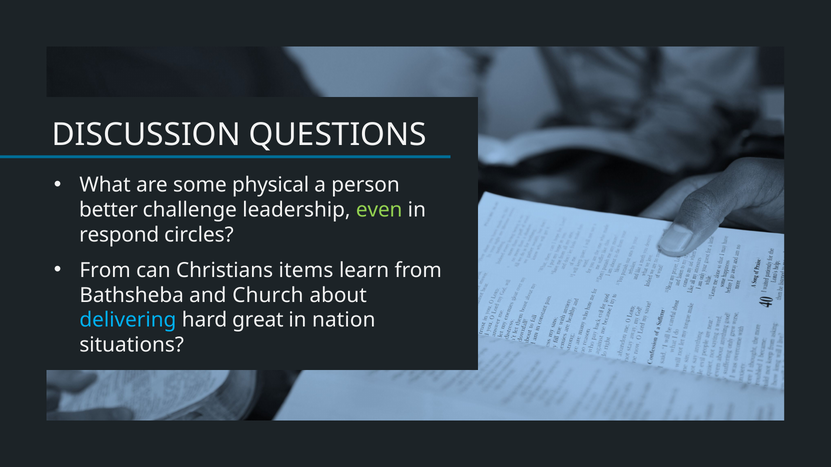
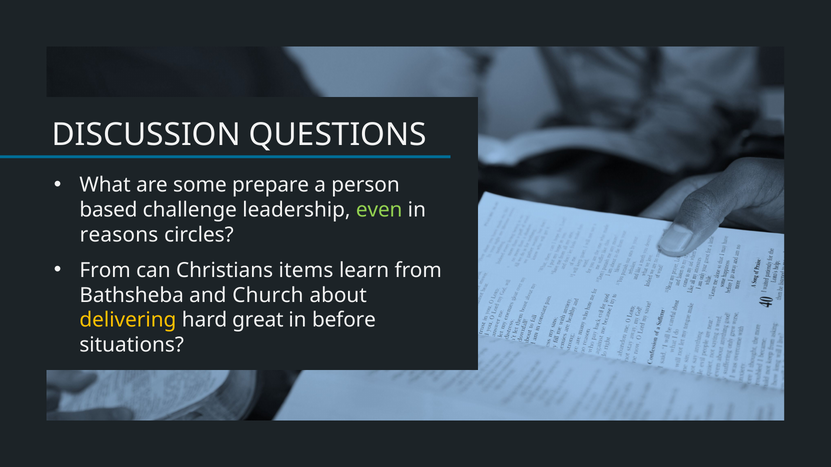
physical: physical -> prepare
better: better -> based
respond: respond -> reasons
delivering colour: light blue -> yellow
nation: nation -> before
